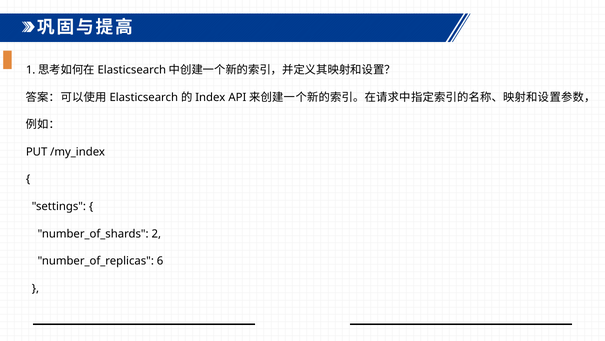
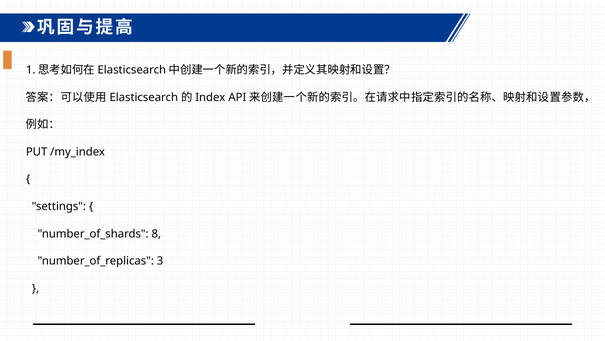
2: 2 -> 8
6: 6 -> 3
